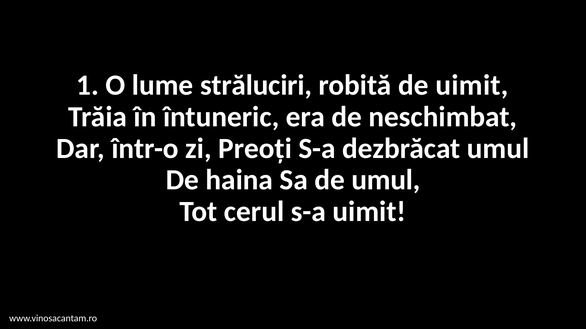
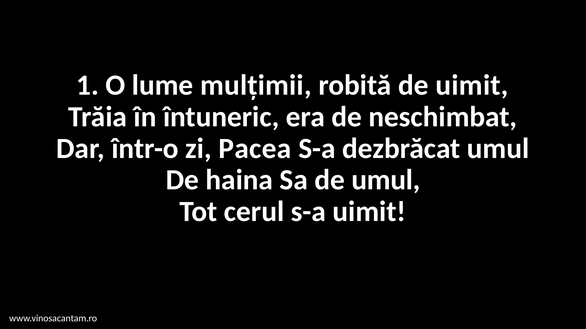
străluciri: străluciri -> mulțimii
Preoți: Preoți -> Pacea
